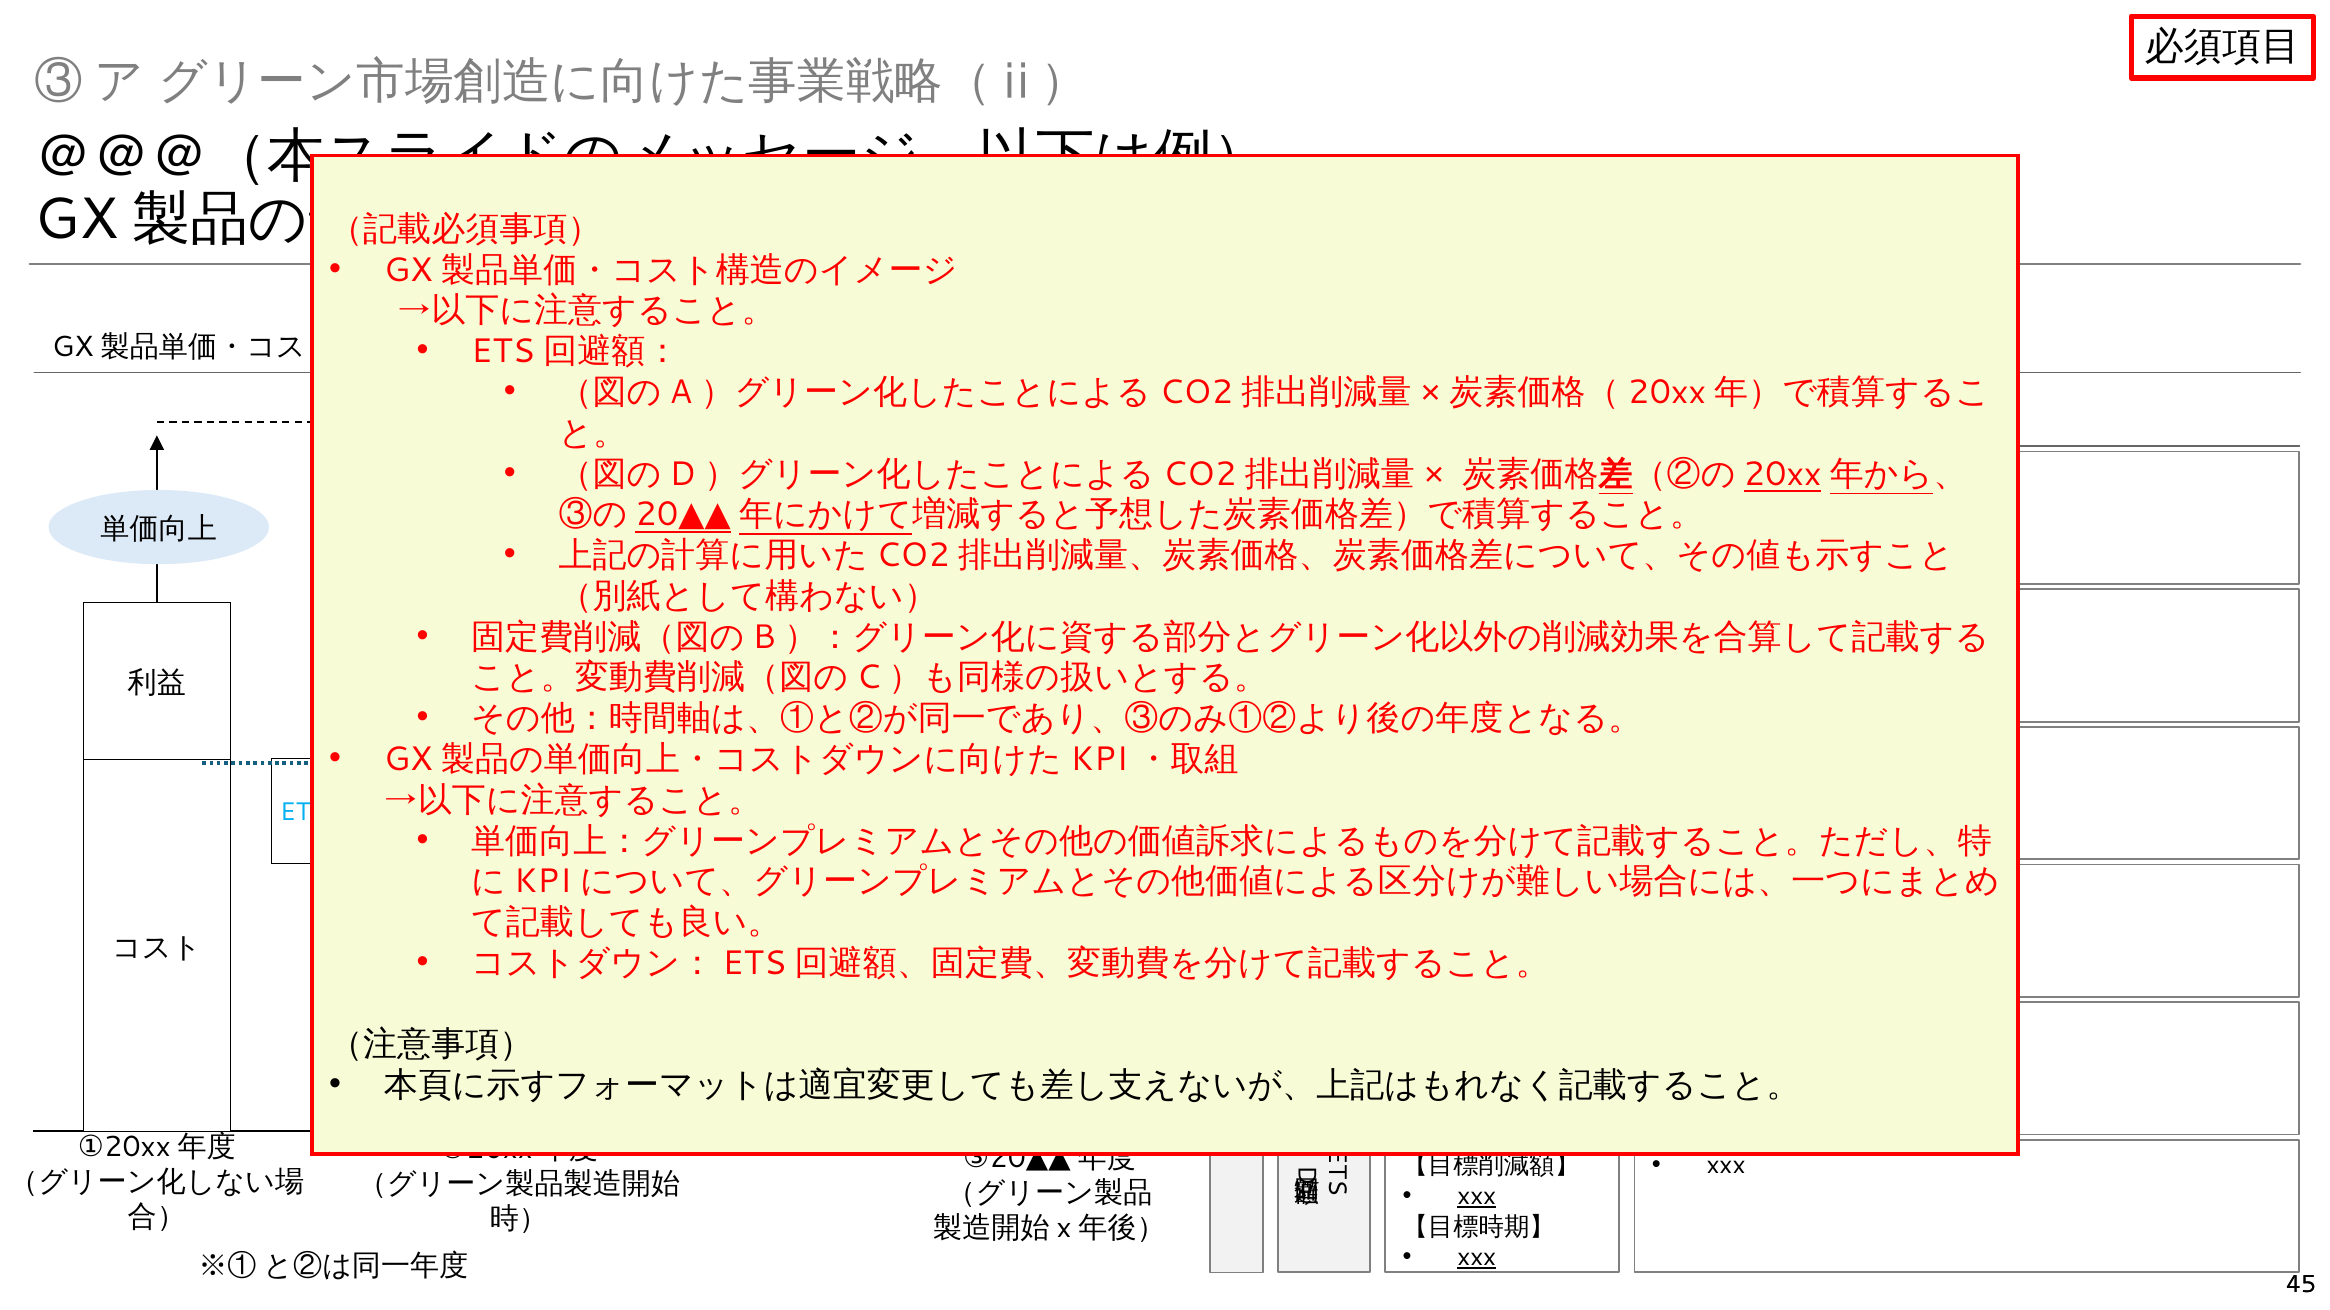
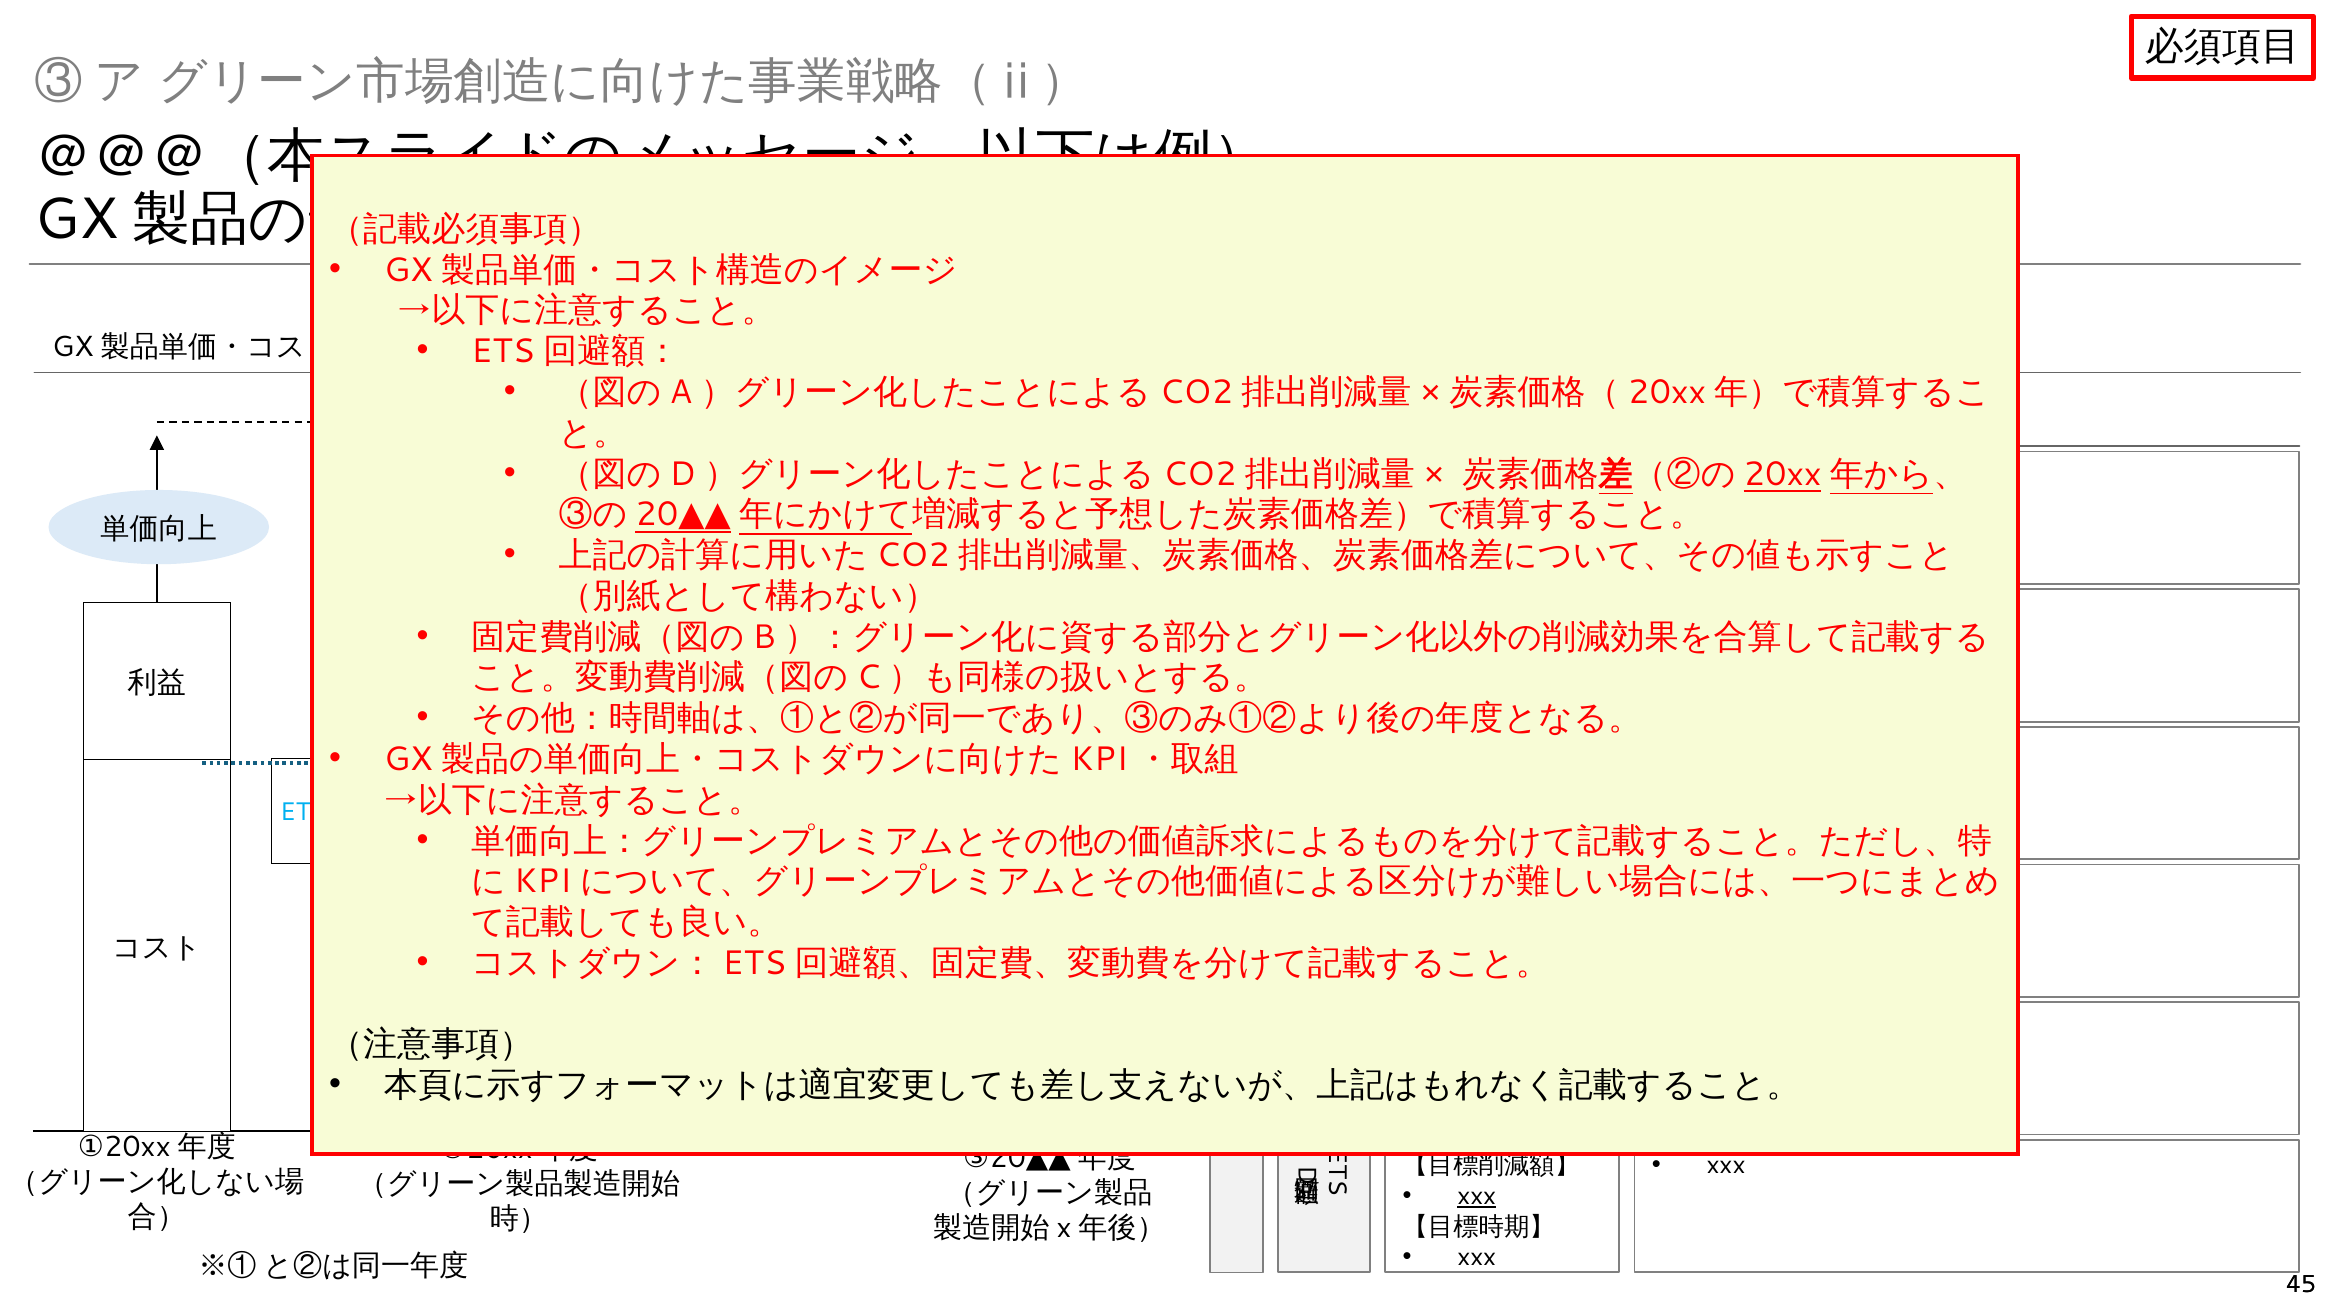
xxx at (1477, 1258) underline: present -> none
